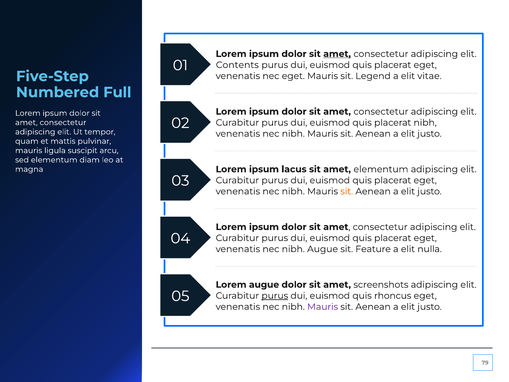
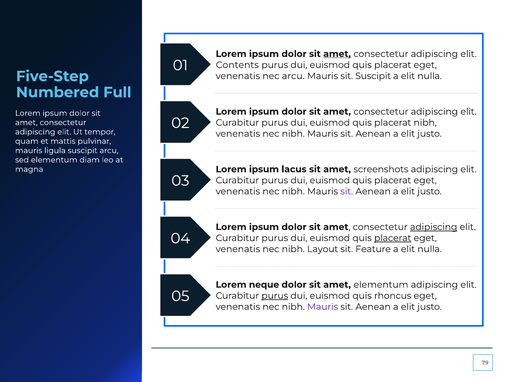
nec eget: eget -> arcu
sit Legend: Legend -> Suscipit
vitae at (429, 76): vitae -> nulla
amet elementum: elementum -> screenshots
sit at (347, 191) colour: orange -> purple
adipiscing at (434, 227) underline: none -> present
placerat at (393, 238) underline: none -> present
nibh Augue: Augue -> Layout
augue at (264, 284): augue -> neque
amet screenshots: screenshots -> elementum
